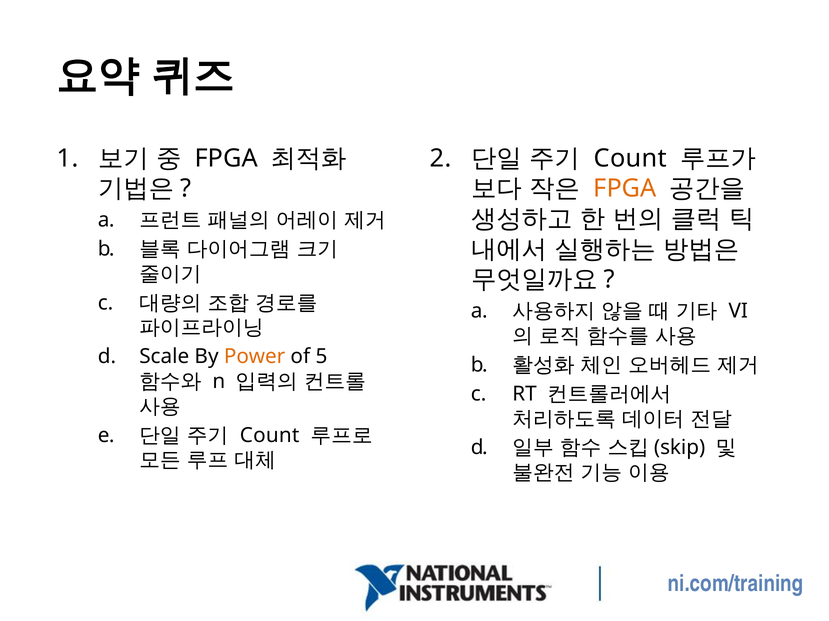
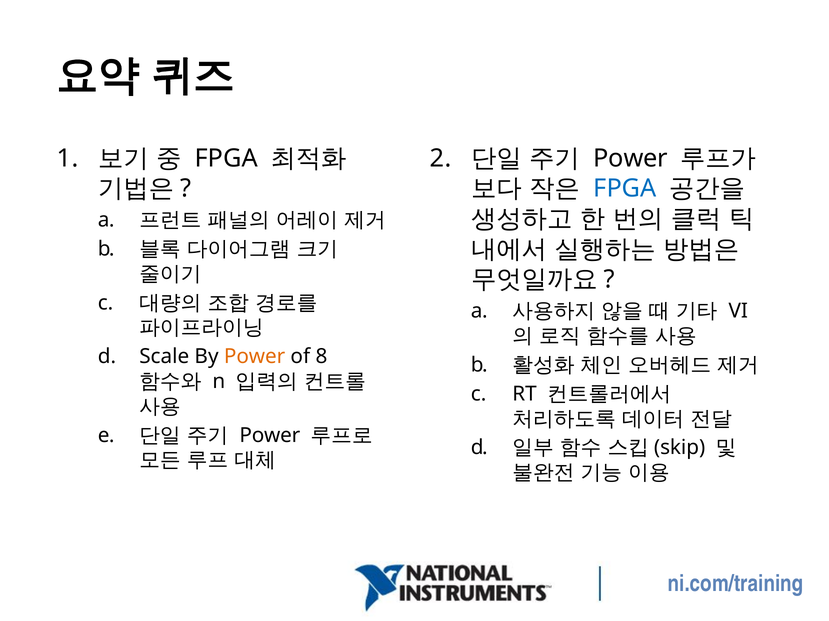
Count at (630, 158): Count -> Power
FPGA at (625, 189) colour: orange -> blue
5: 5 -> 8
Count at (270, 436): Count -> Power
